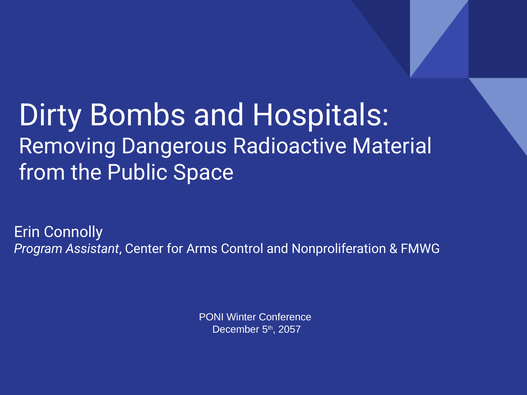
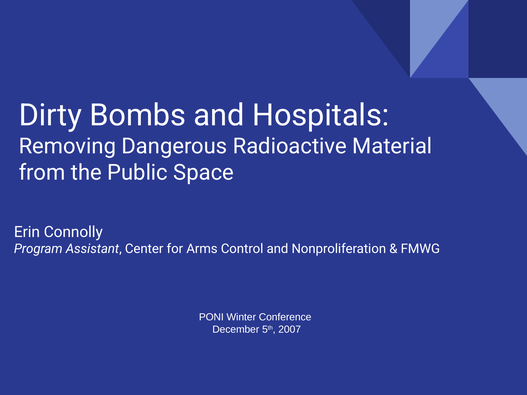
2057: 2057 -> 2007
